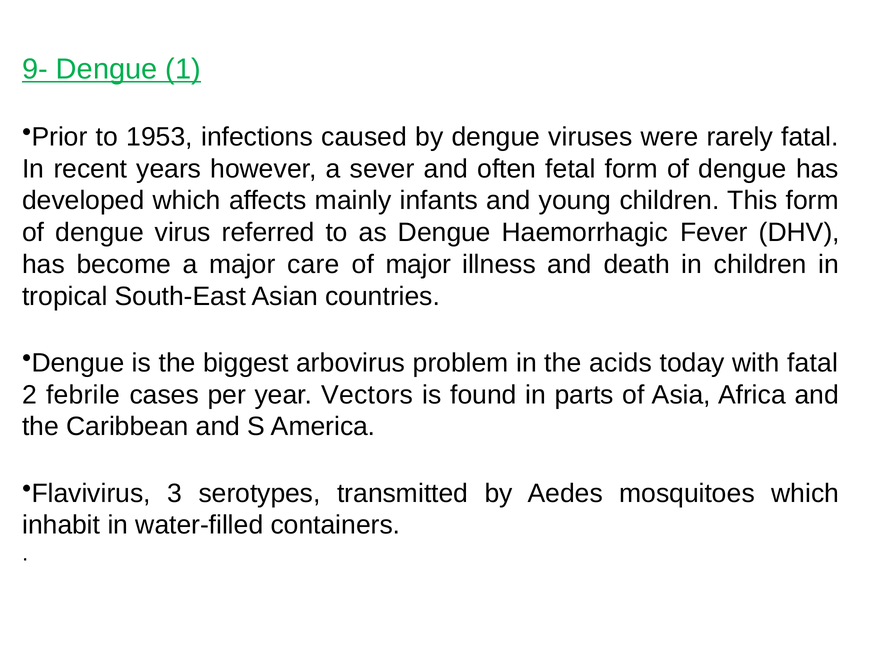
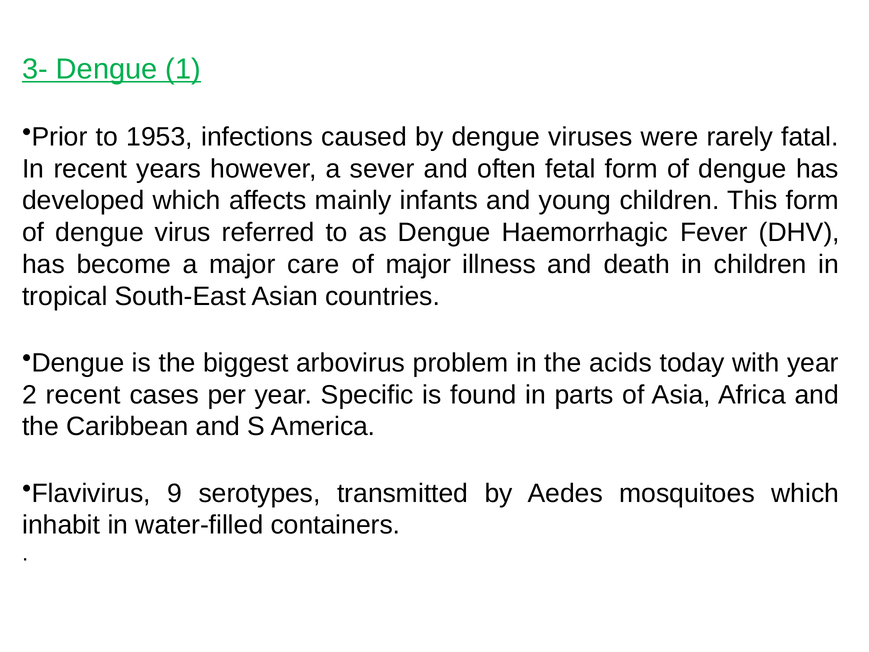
9-: 9- -> 3-
with fatal: fatal -> year
2 febrile: febrile -> recent
Vectors: Vectors -> Specific
3: 3 -> 9
